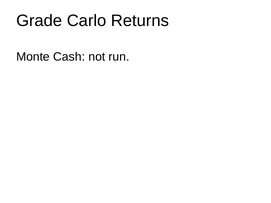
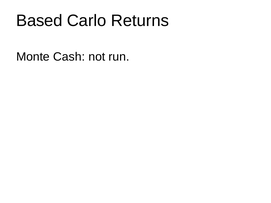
Grade: Grade -> Based
